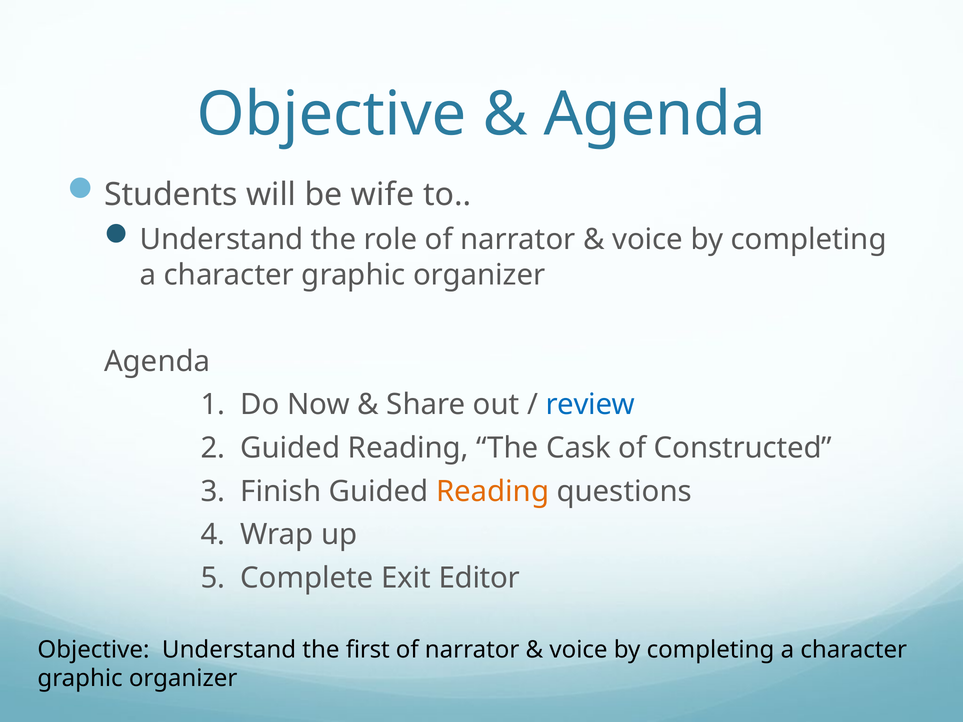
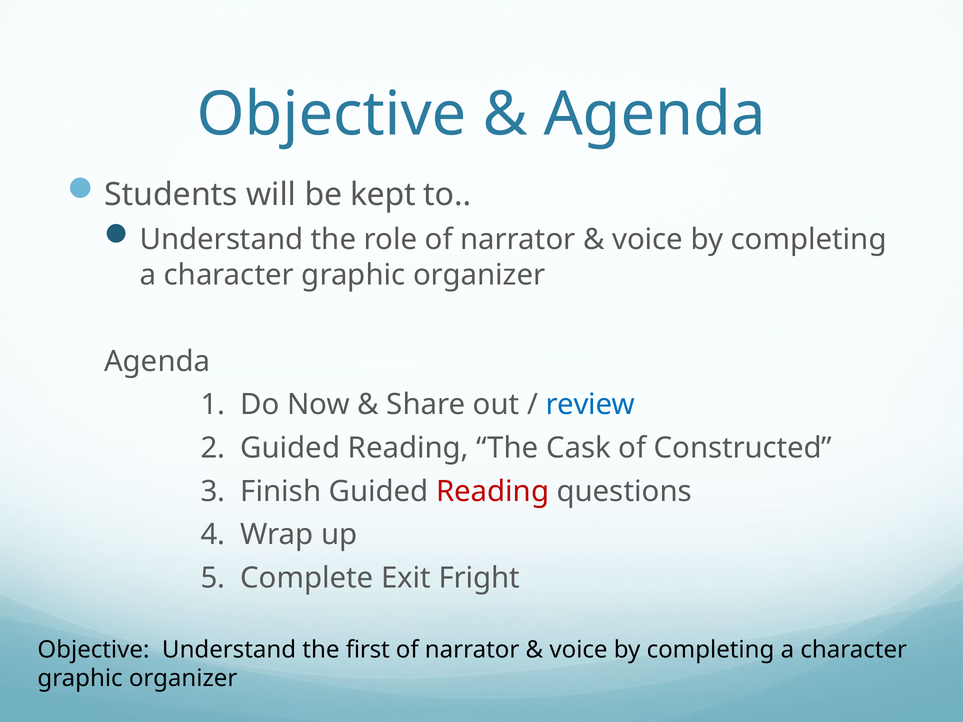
wife: wife -> kept
Reading at (493, 492) colour: orange -> red
Editor: Editor -> Fright
